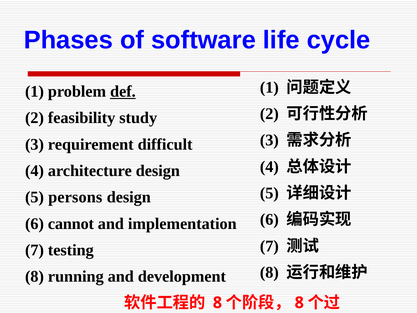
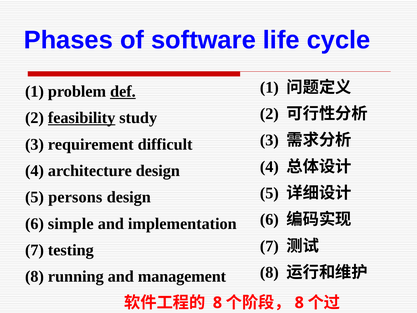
feasibility underline: none -> present
cannot: cannot -> simple
development: development -> management
